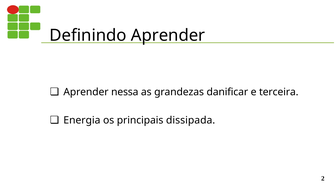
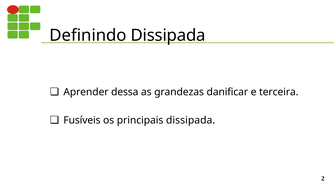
Definindo Aprender: Aprender -> Dissipada
nessa: nessa -> dessa
Energia: Energia -> Fusíveis
